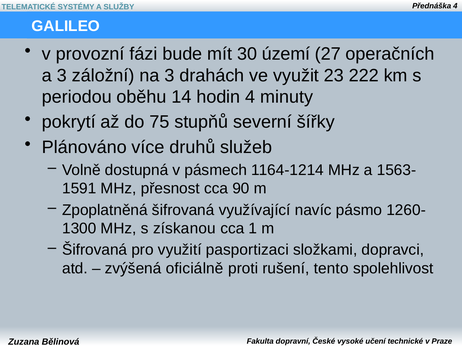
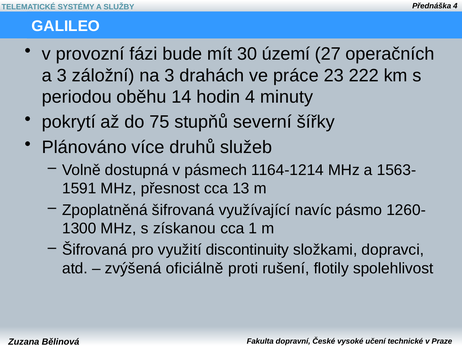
využit: využit -> práce
90: 90 -> 13
pasportizaci: pasportizaci -> discontinuity
tento: tento -> flotily
